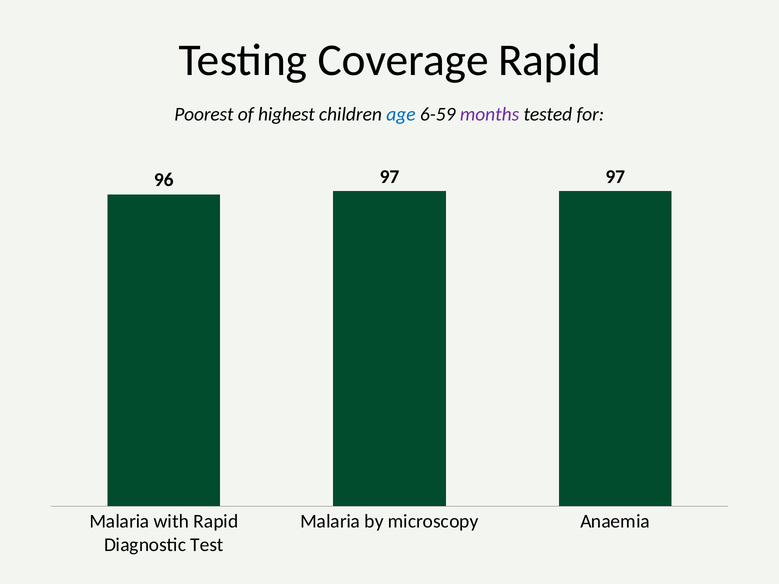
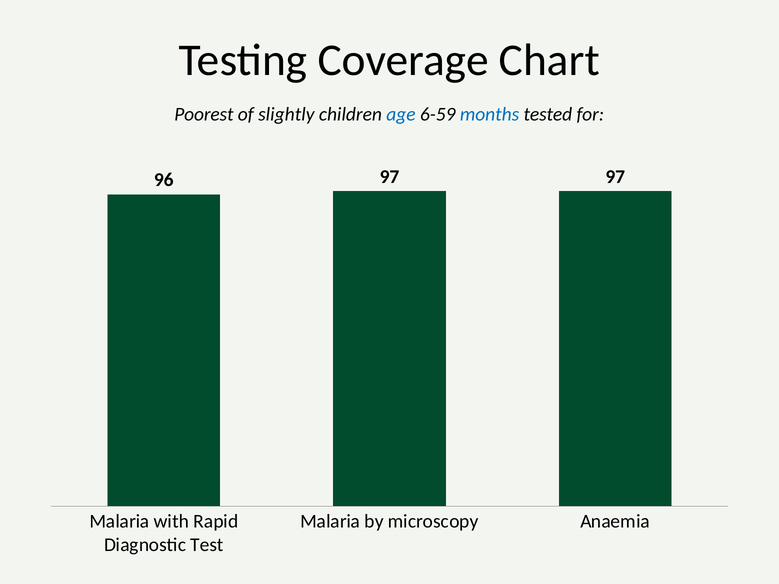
Coverage Rapid: Rapid -> Chart
highest: highest -> slightly
months colour: purple -> blue
